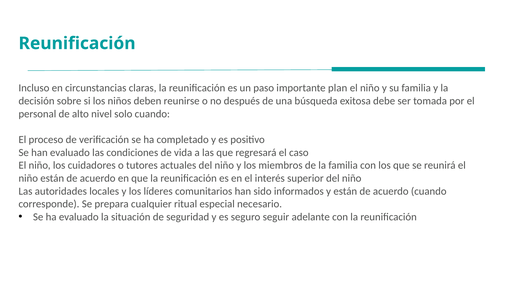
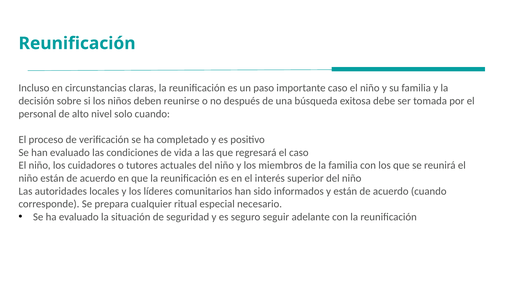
importante plan: plan -> caso
